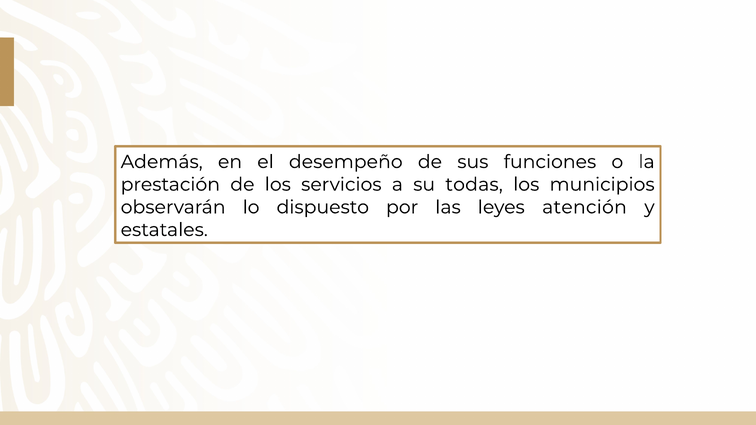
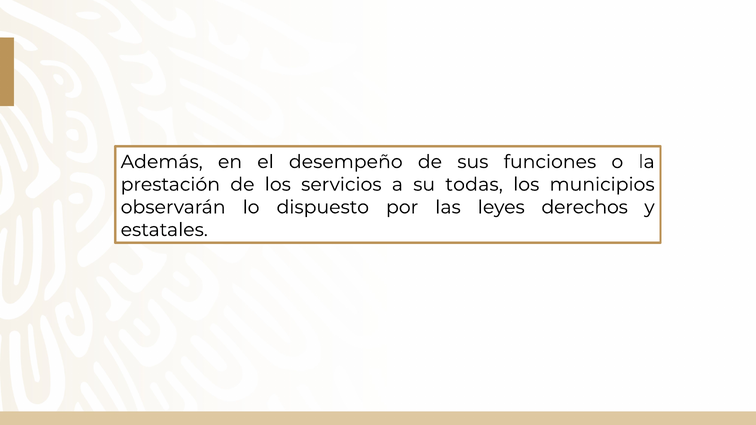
atención: atención -> derechos
